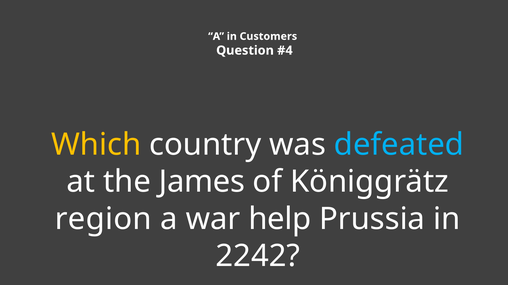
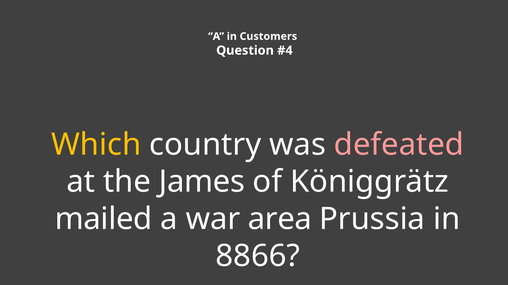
defeated colour: light blue -> pink
region: region -> mailed
help: help -> area
2242: 2242 -> 8866
